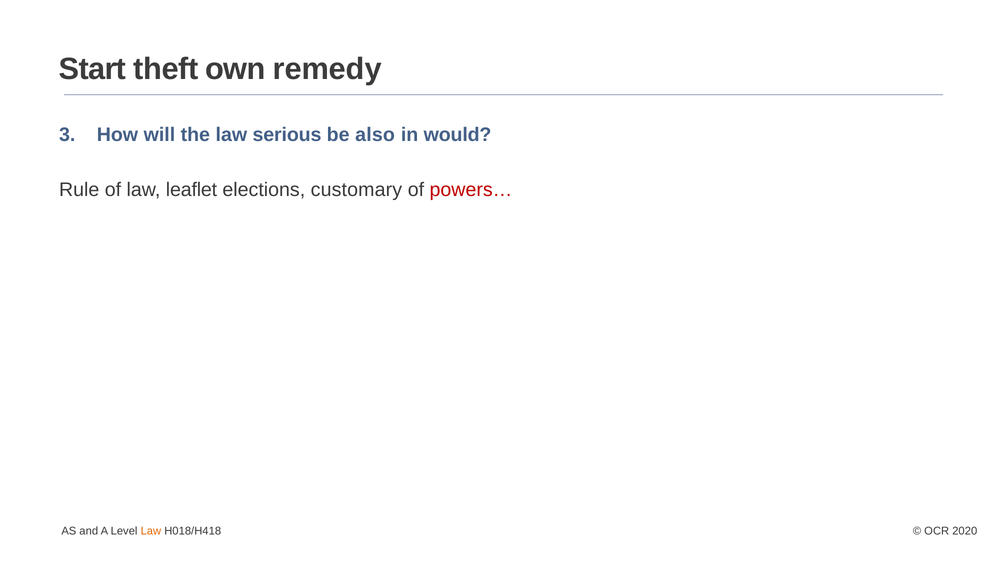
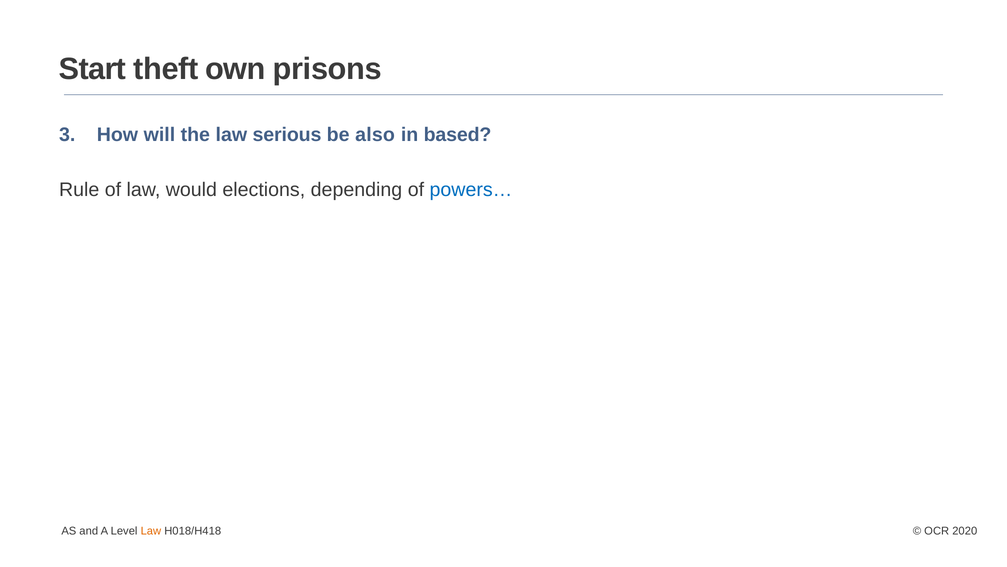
remedy: remedy -> prisons
would: would -> based
leaflet: leaflet -> would
customary: customary -> depending
powers… colour: red -> blue
